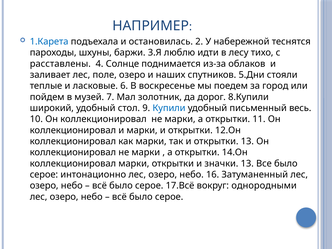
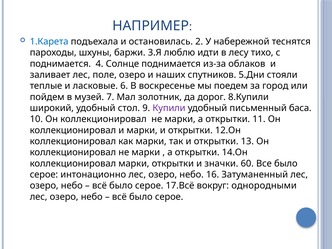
расставлены at (60, 64): расставлены -> поднимается
Купили colour: blue -> purple
весь: весь -> баса
значки 13: 13 -> 60
